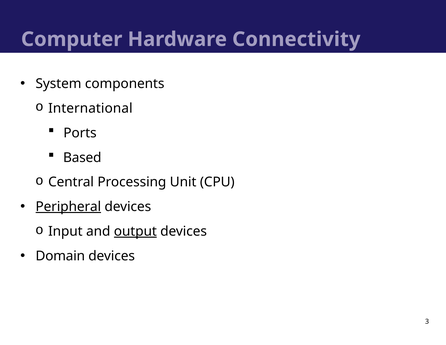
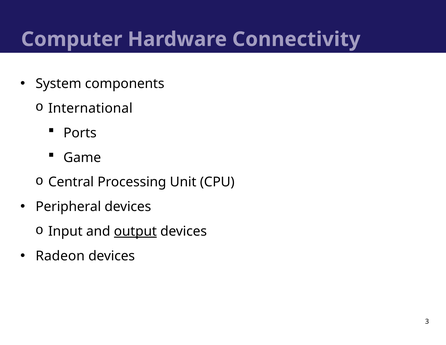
Based: Based -> Game
Peripheral underline: present -> none
Domain: Domain -> Radeon
